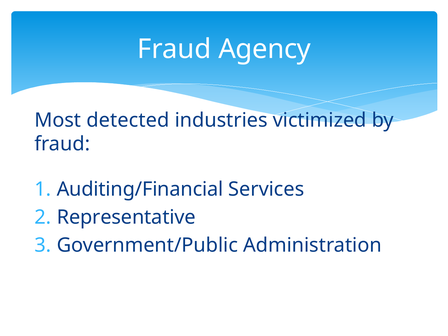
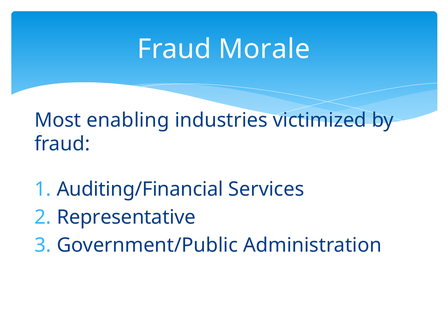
Agency: Agency -> Morale
detected: detected -> enabling
